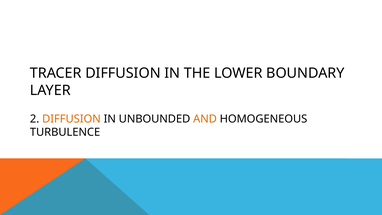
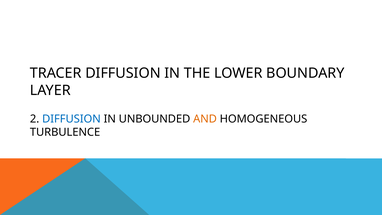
DIFFUSION at (71, 119) colour: orange -> blue
